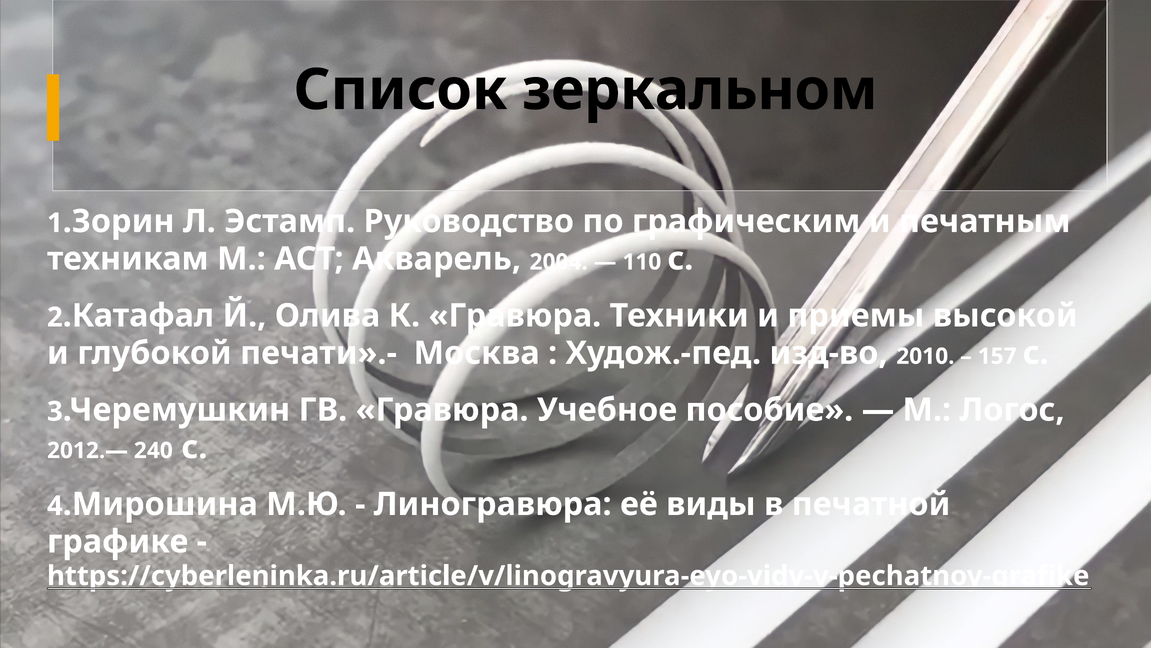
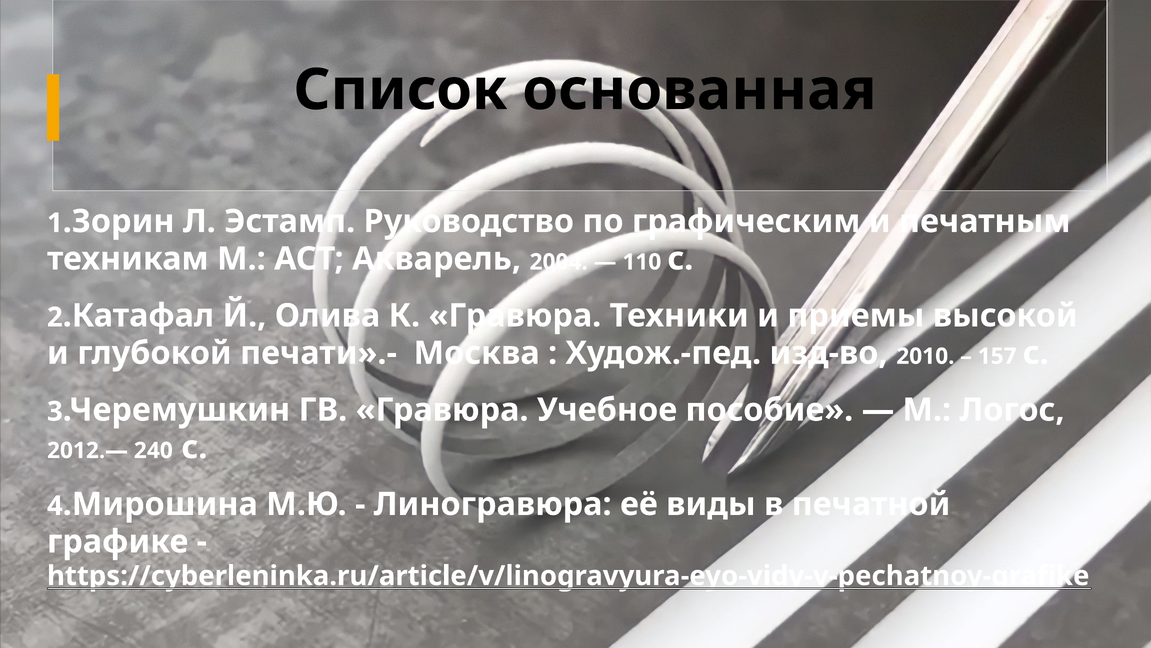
зеркальном: зеркальном -> основанная
